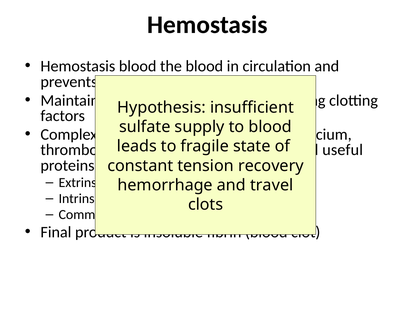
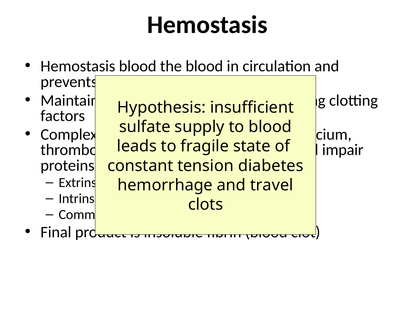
useful: useful -> impair
recovery: recovery -> diabetes
